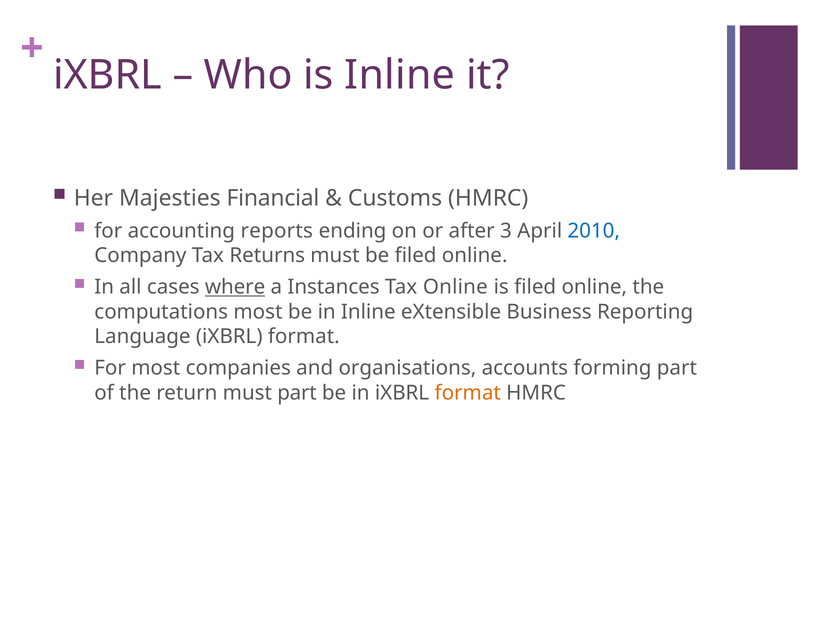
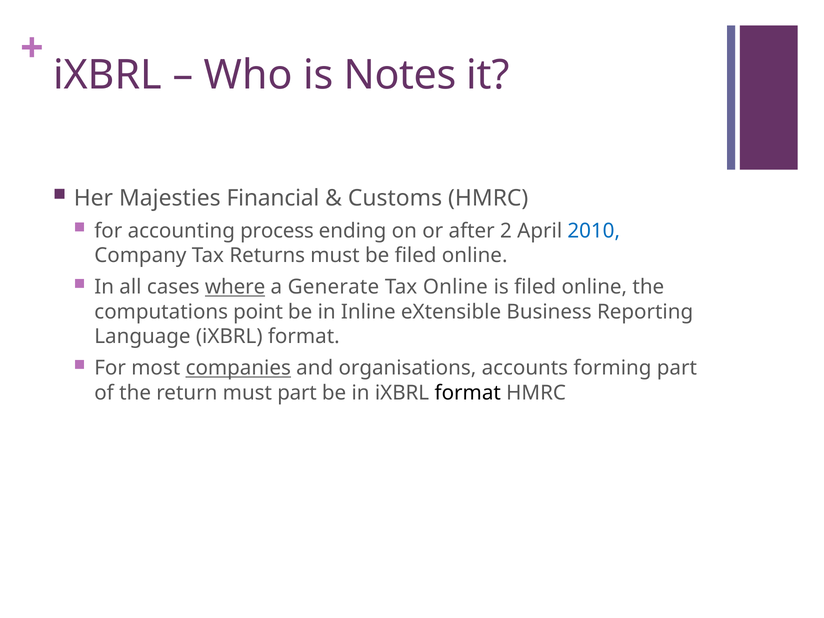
is Inline: Inline -> Notes
reports: reports -> process
3: 3 -> 2
Instances: Instances -> Generate
computations most: most -> point
companies underline: none -> present
format at (468, 393) colour: orange -> black
